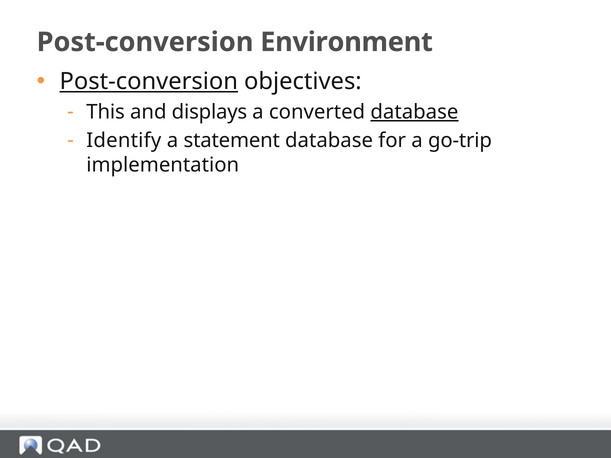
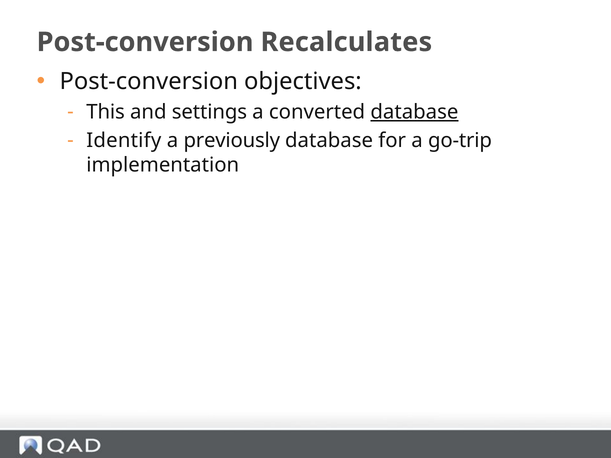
Environment: Environment -> Recalculates
Post-conversion at (149, 82) underline: present -> none
displays: displays -> settings
statement: statement -> previously
